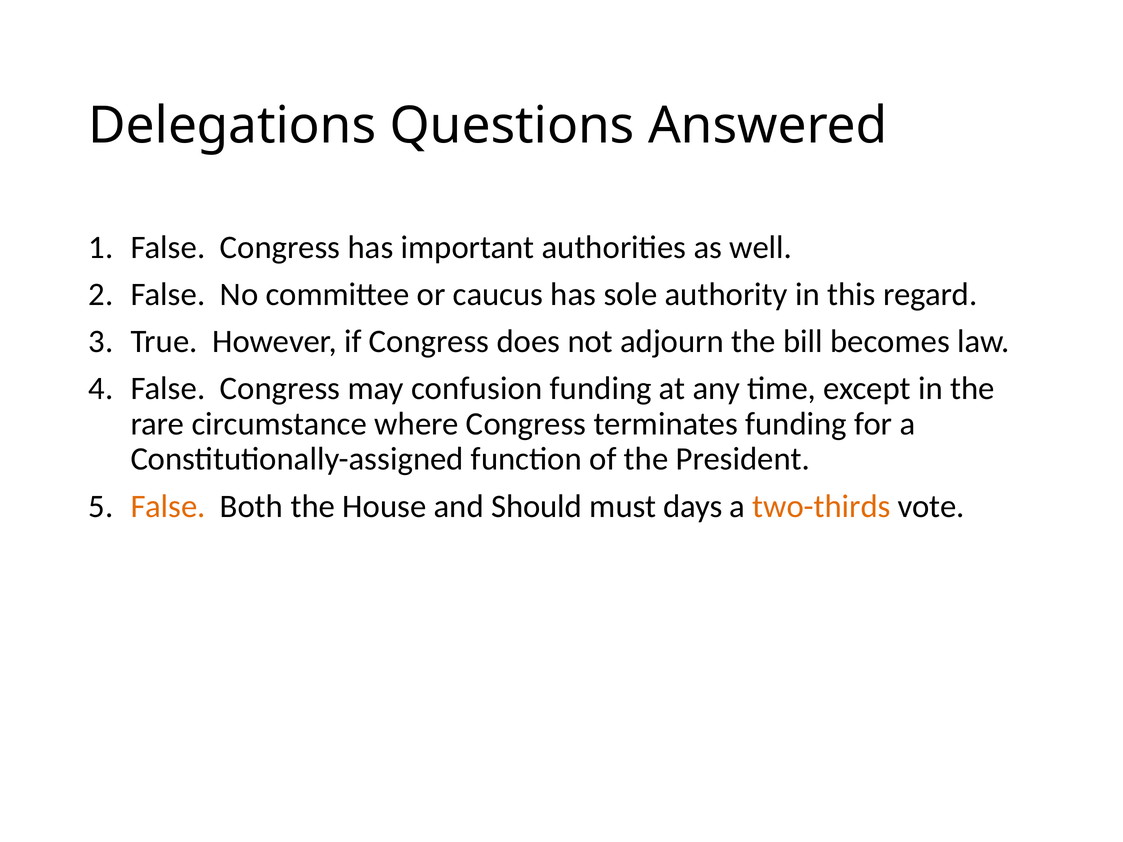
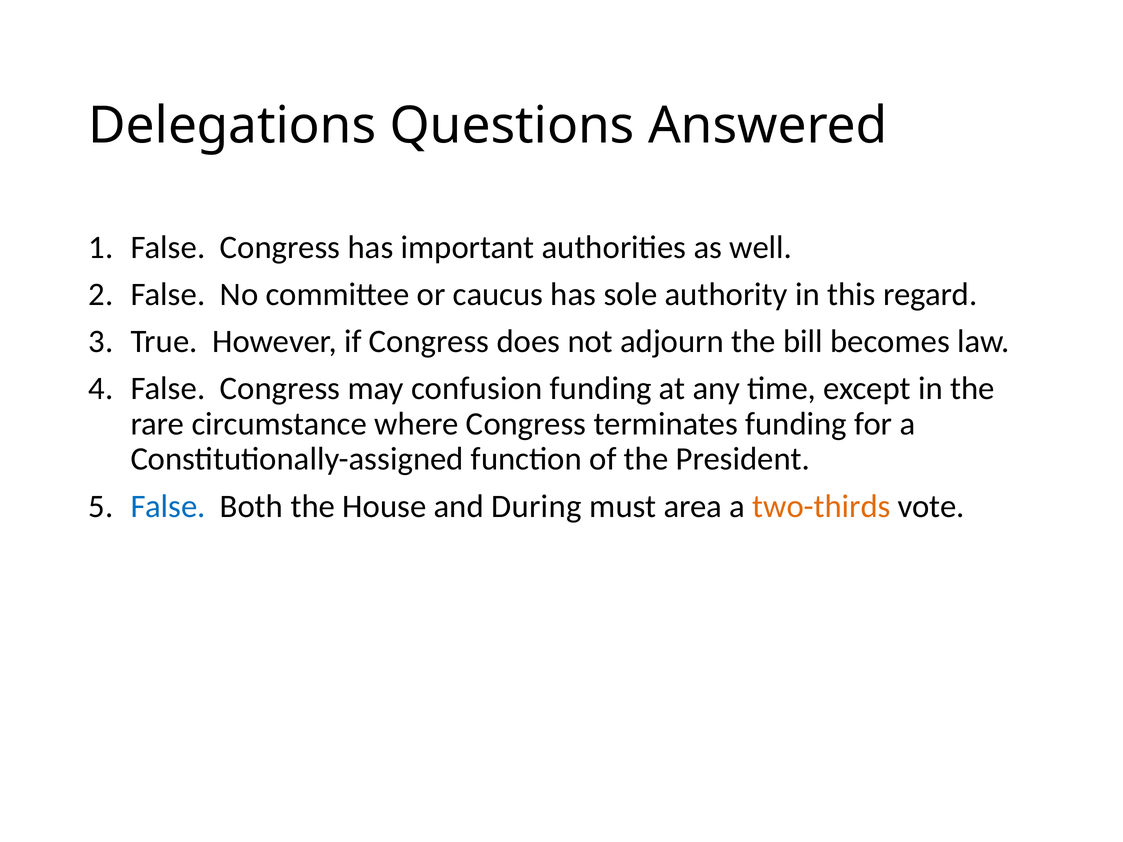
False at (168, 506) colour: orange -> blue
Should: Should -> During
days: days -> area
